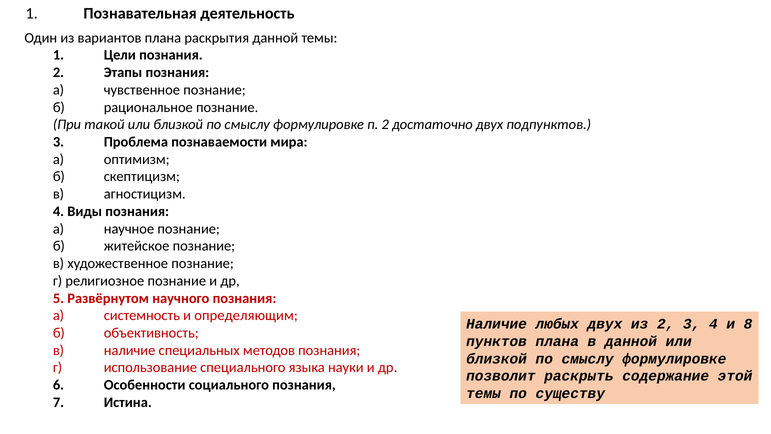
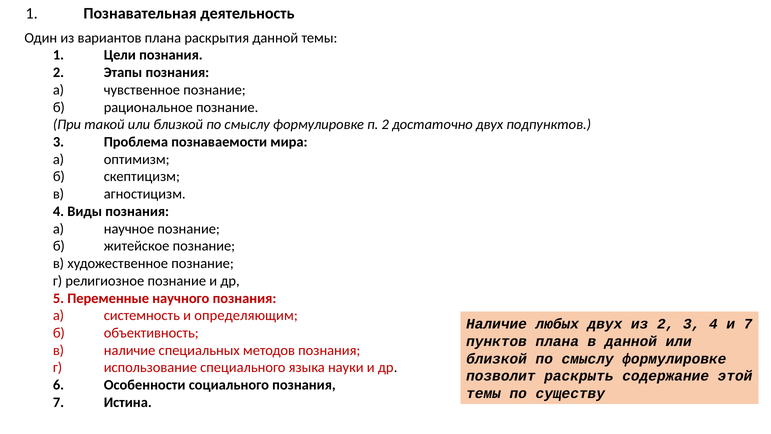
Развёрнутом: Развёрнутом -> Переменные
и 8: 8 -> 7
